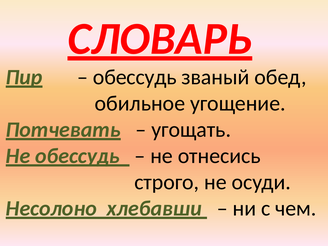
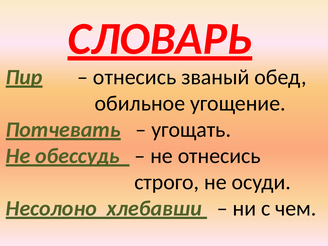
обессудь at (135, 77): обессудь -> отнесись
